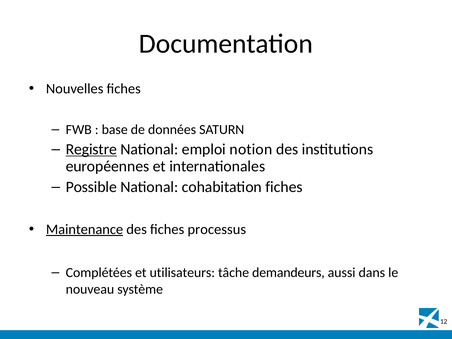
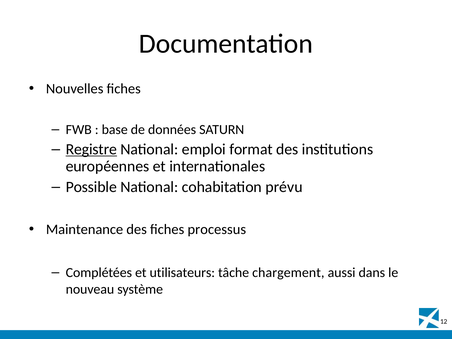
notion: notion -> format
cohabitation fiches: fiches -> prévu
Maintenance underline: present -> none
demandeurs: demandeurs -> chargement
